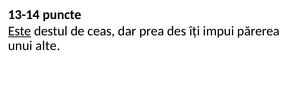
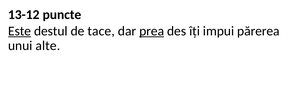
13-14: 13-14 -> 13-12
ceas: ceas -> tace
prea underline: none -> present
